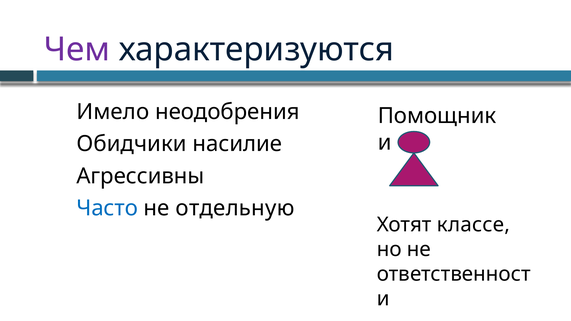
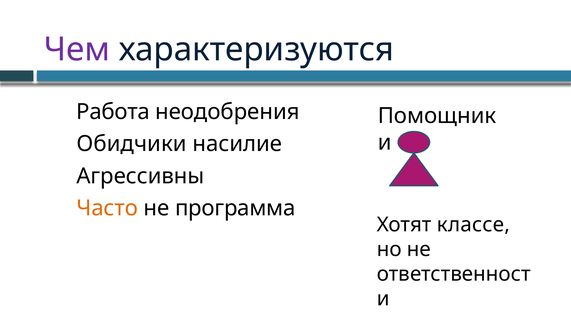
Имело: Имело -> Работа
Часто colour: blue -> orange
отдельную: отдельную -> программа
